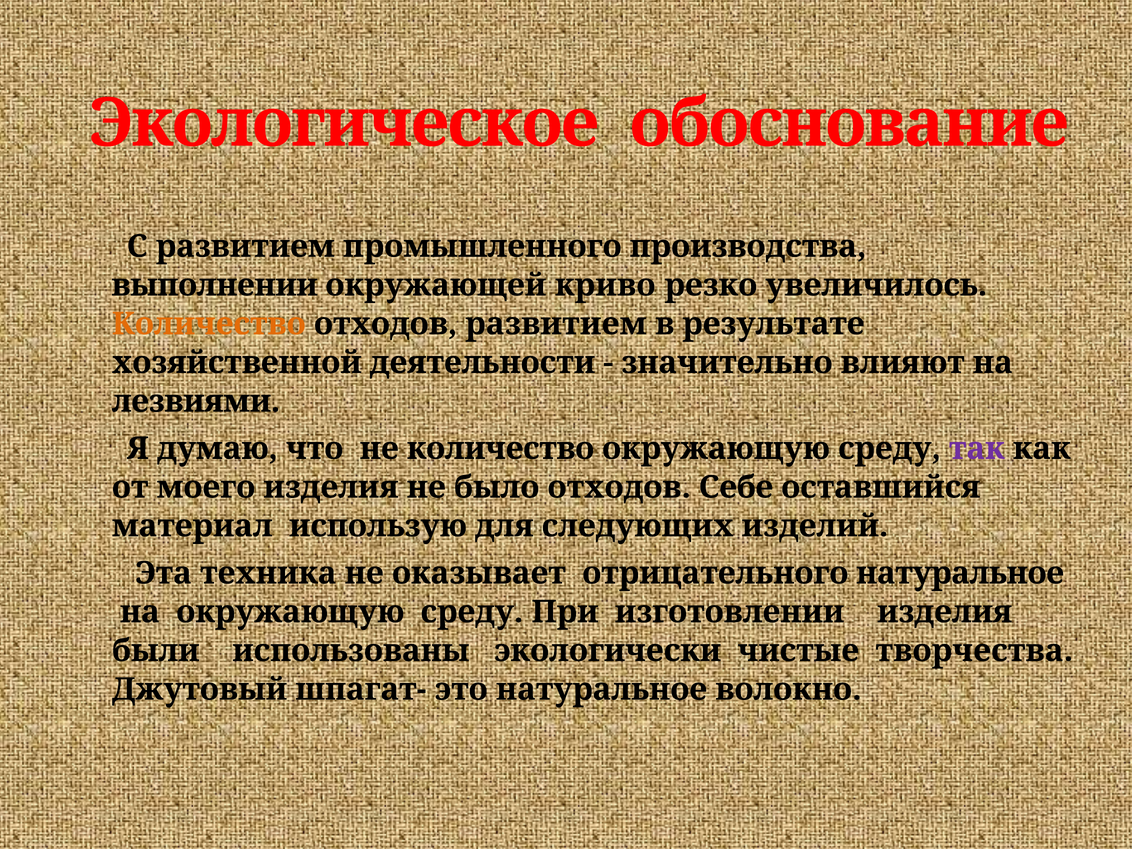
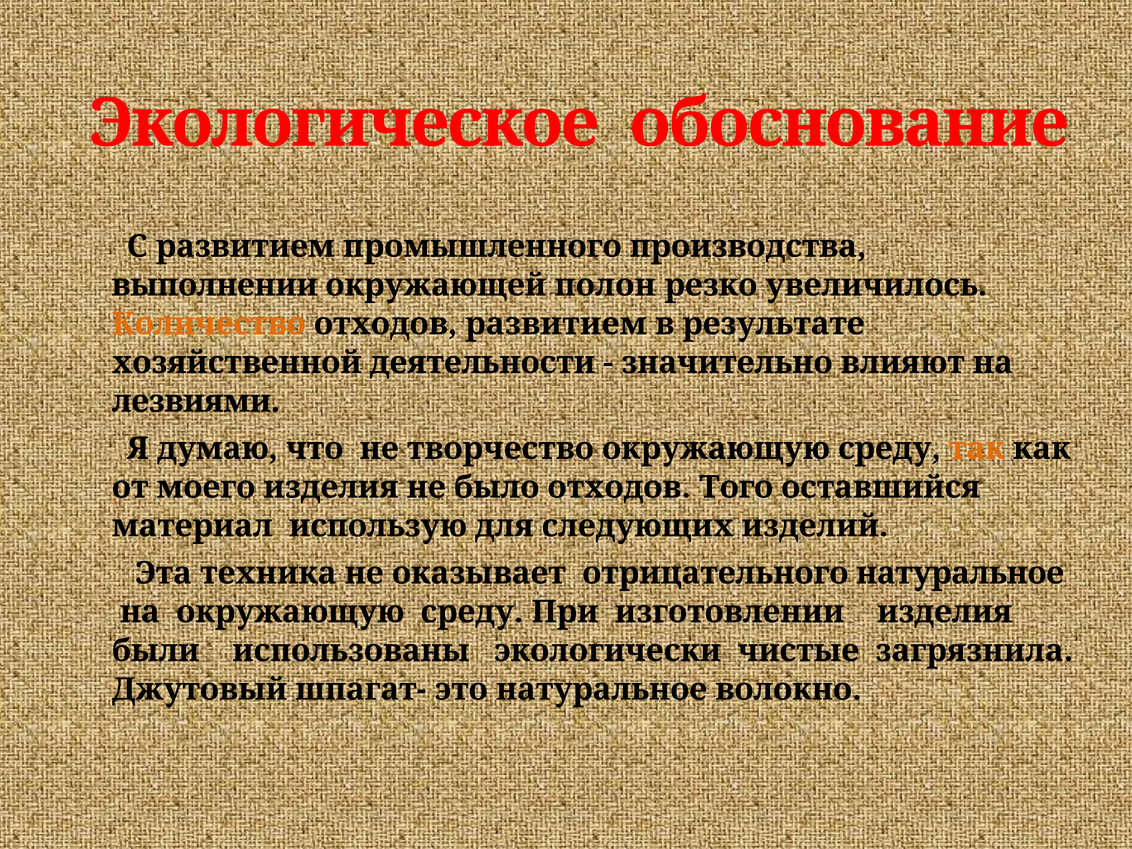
криво: криво -> полон
не количество: количество -> творчество
так colour: purple -> orange
Себе: Себе -> Того
творчества: творчества -> загрязнила
